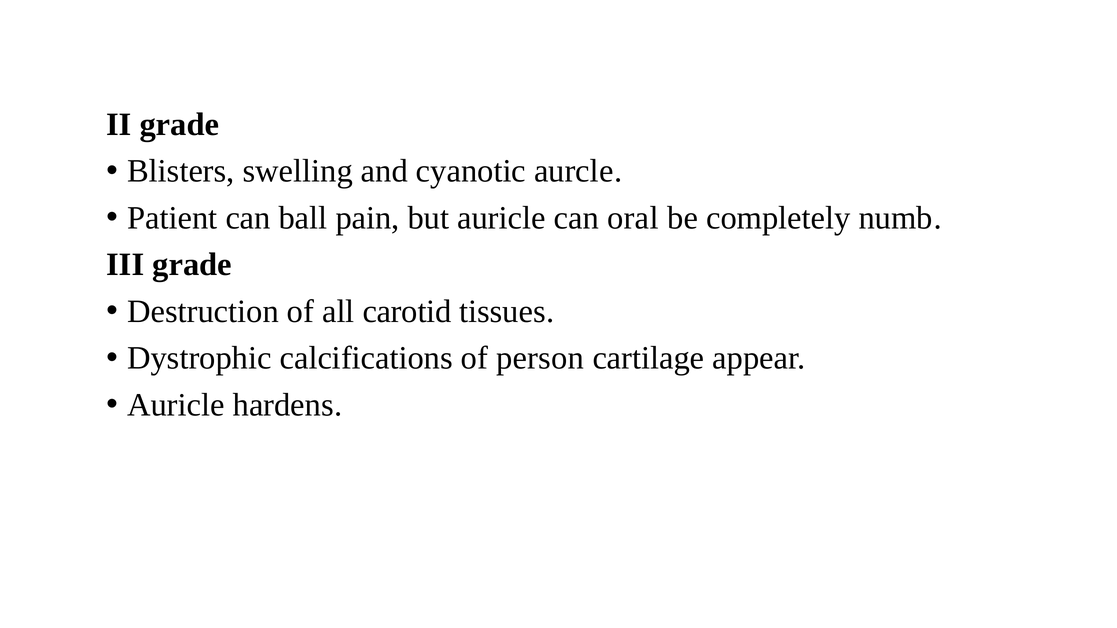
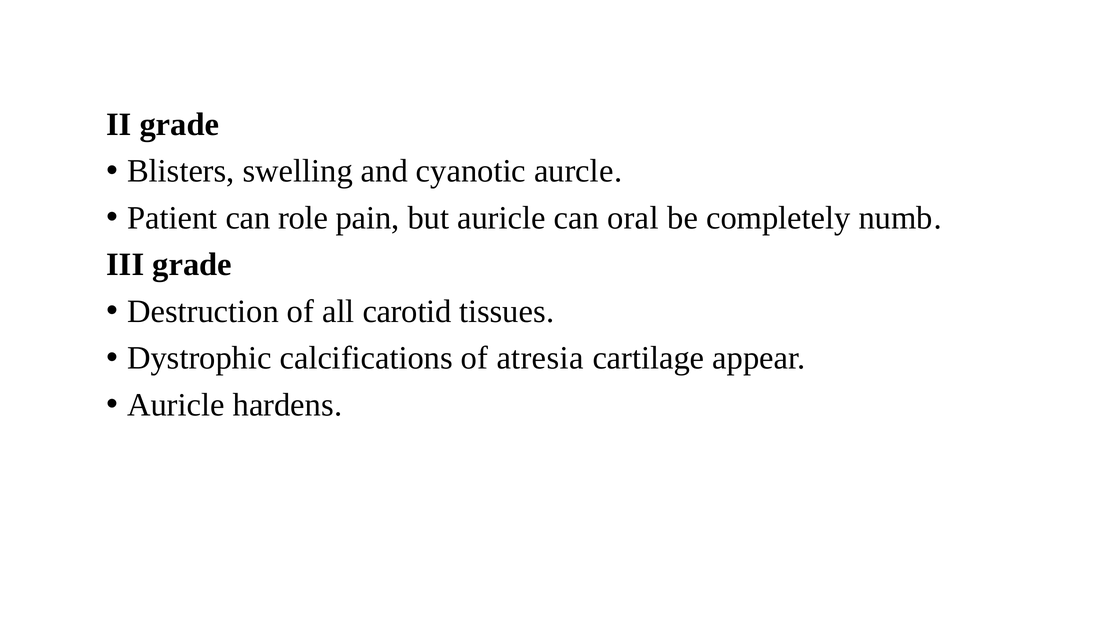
ball: ball -> role
person: person -> atresia
